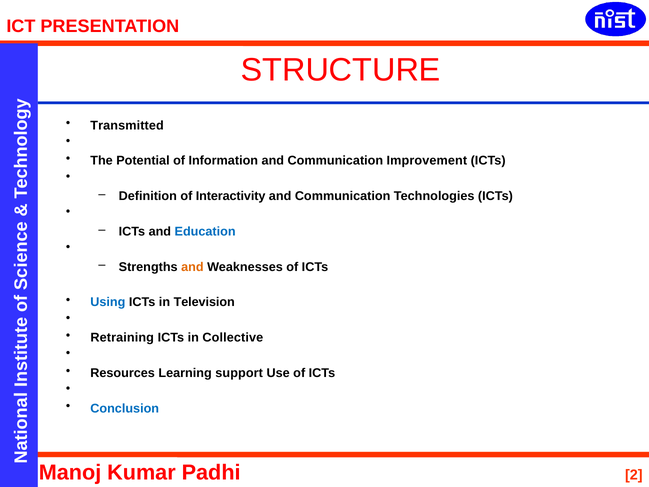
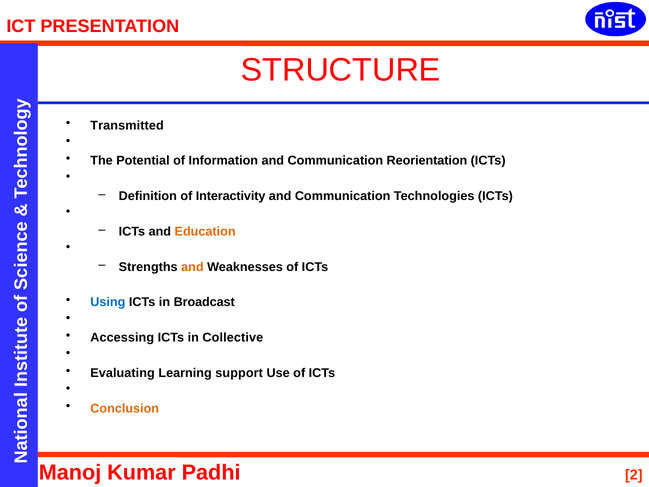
Improvement: Improvement -> Reorientation
Education colour: blue -> orange
Television: Television -> Broadcast
Retraining: Retraining -> Accessing
Resources: Resources -> Evaluating
Conclusion colour: blue -> orange
